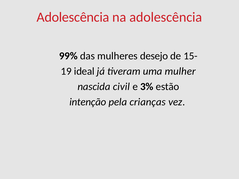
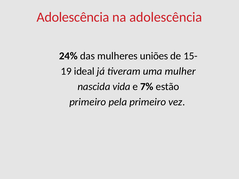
99%: 99% -> 24%
desejo: desejo -> uniões
civil: civil -> vida
3%: 3% -> 7%
intenção at (88, 102): intenção -> primeiro
pela crianças: crianças -> primeiro
